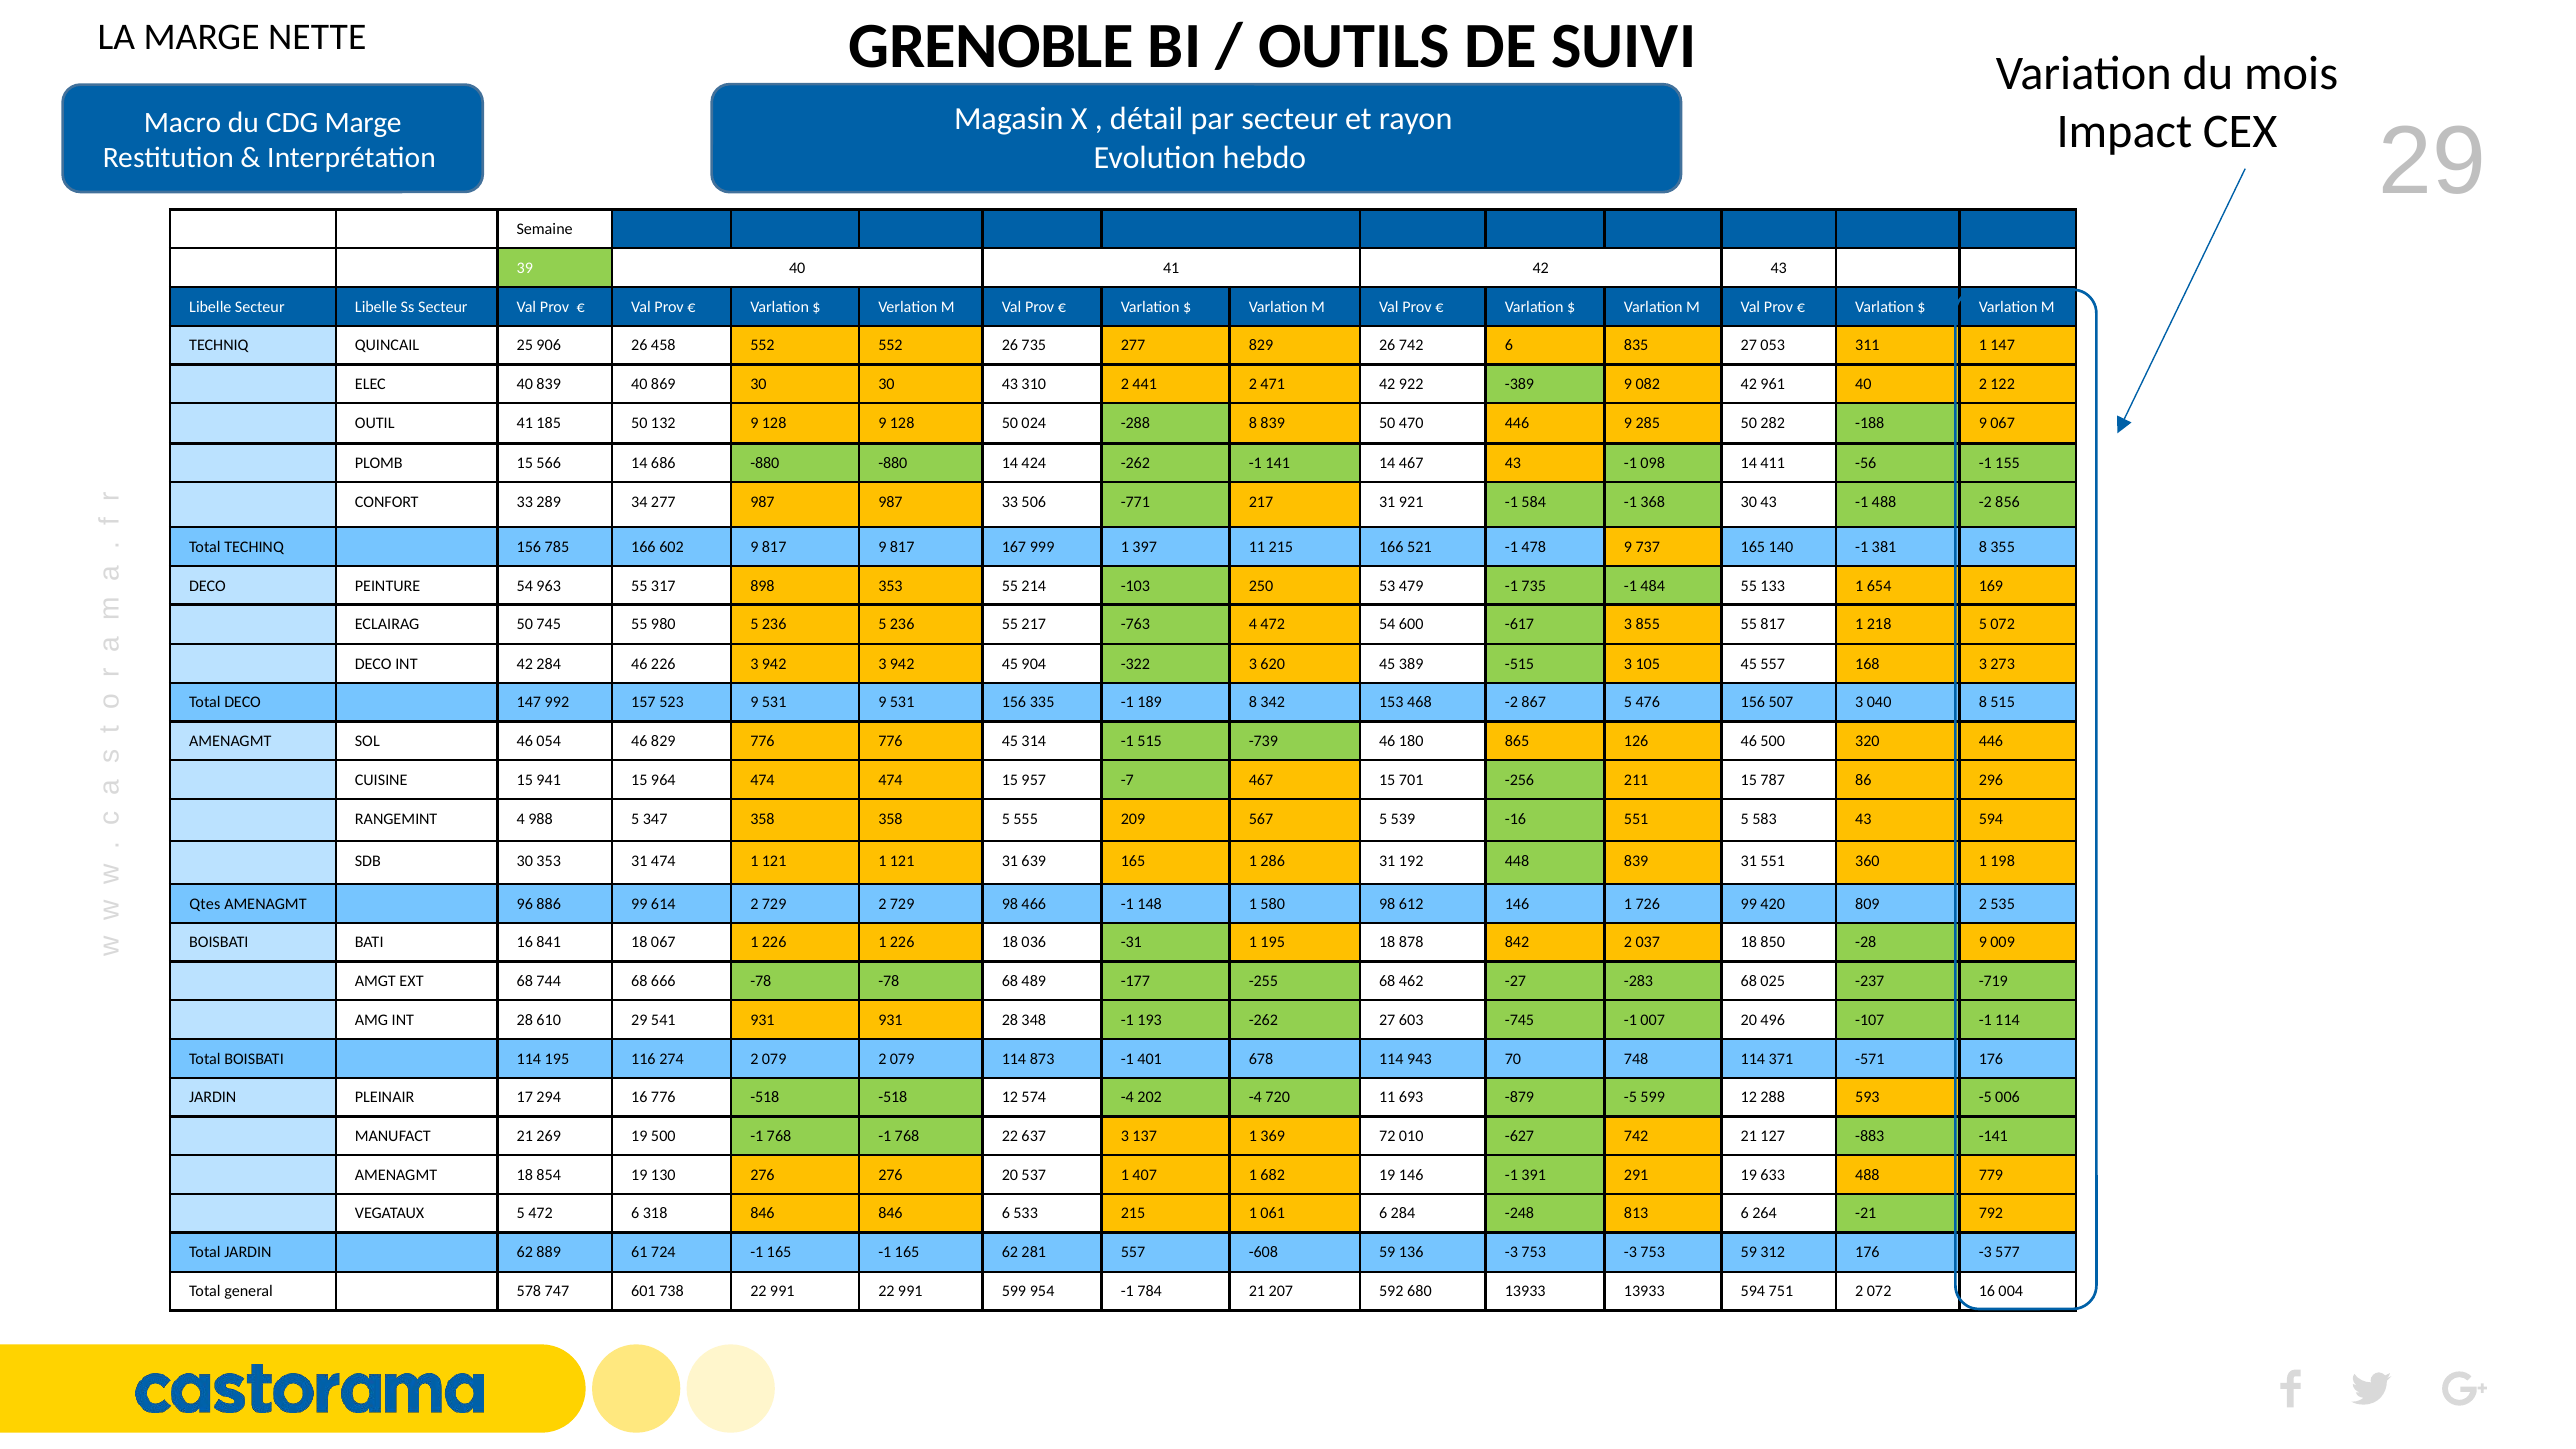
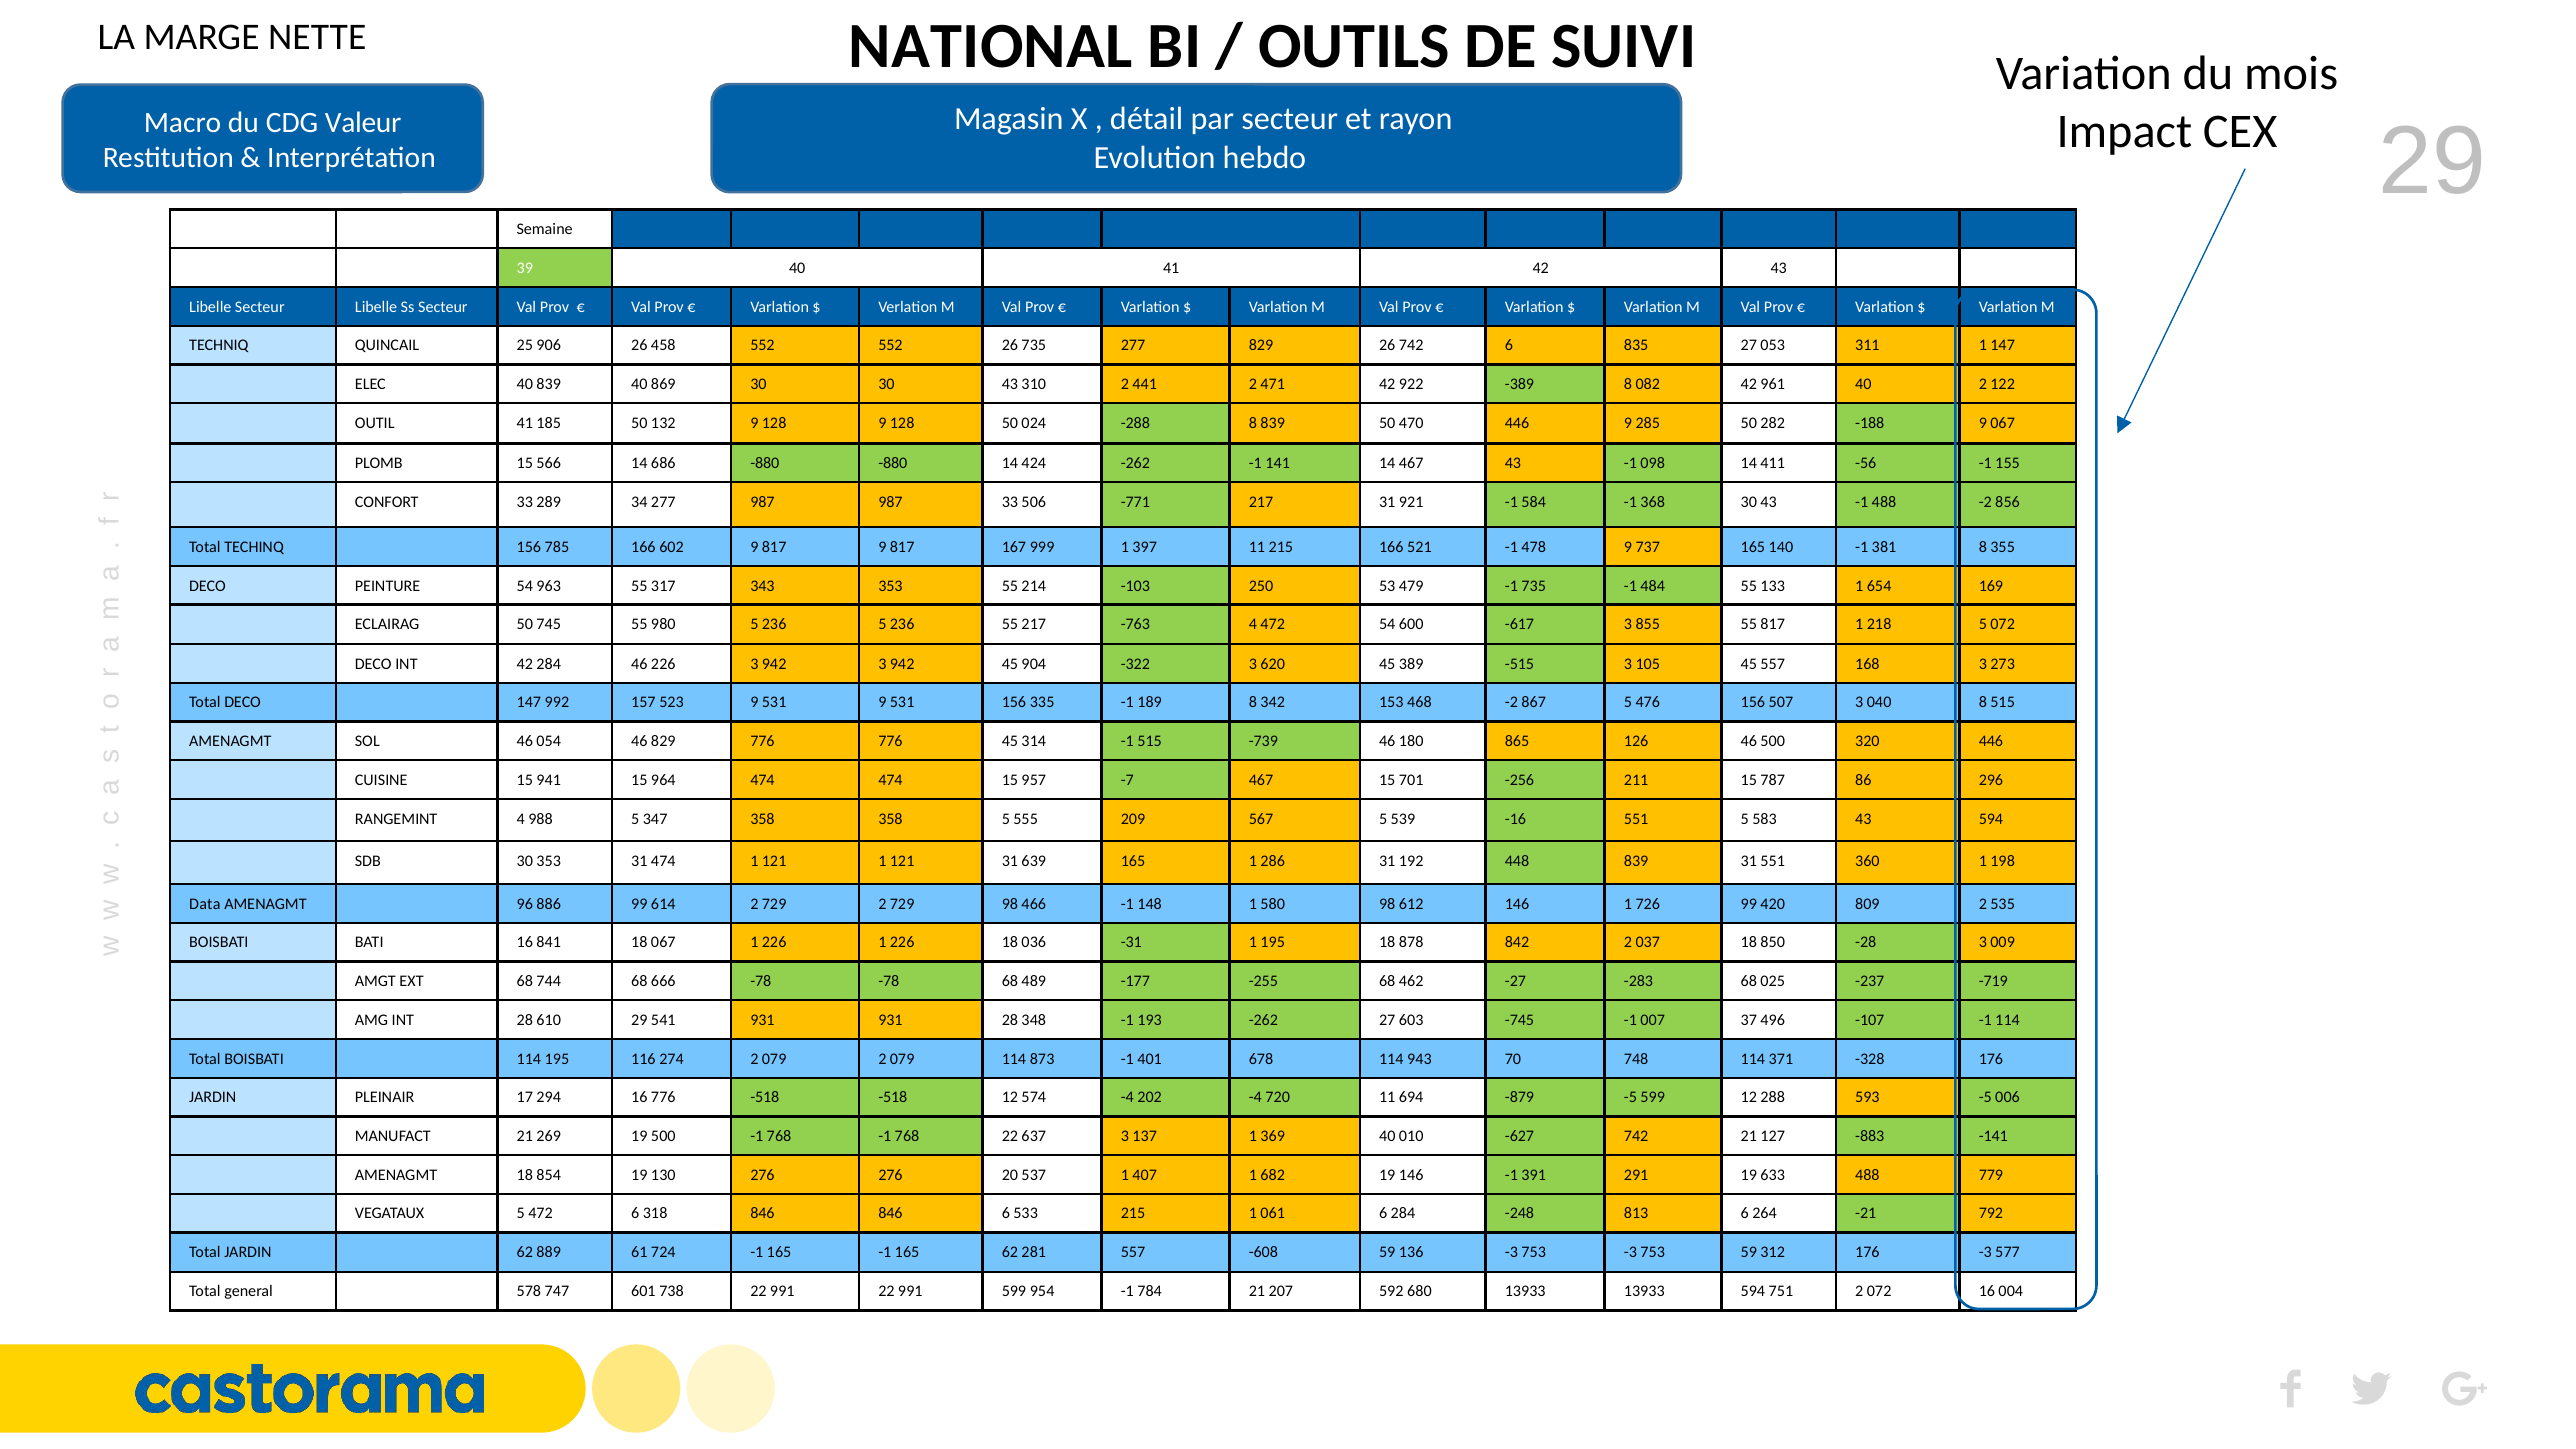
GRENOBLE: GRENOBLE -> NATIONAL
CDG Marge: Marge -> Valeur
-389 9: 9 -> 8
898: 898 -> 343
Qtes: Qtes -> Data
-28 9: 9 -> 3
007 20: 20 -> 37
-571: -571 -> -328
693: 693 -> 694
369 72: 72 -> 40
